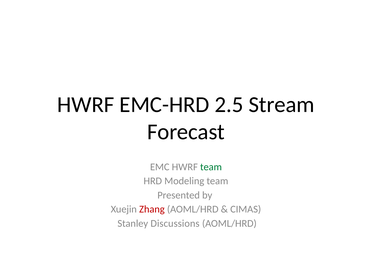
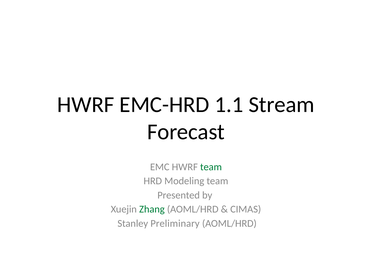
2.5: 2.5 -> 1.1
Zhang colour: red -> green
Discussions: Discussions -> Preliminary
